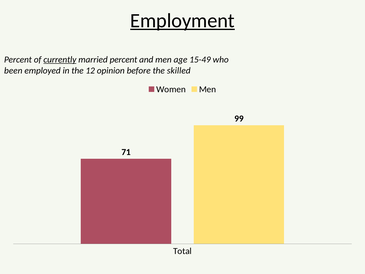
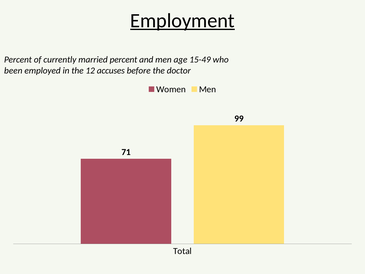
currently underline: present -> none
opinion: opinion -> accuses
skilled: skilled -> doctor
